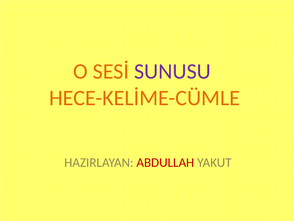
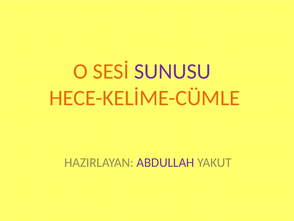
ABDULLAH colour: red -> purple
